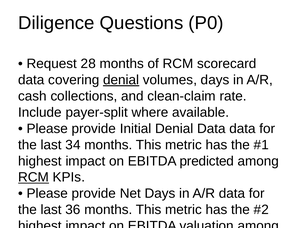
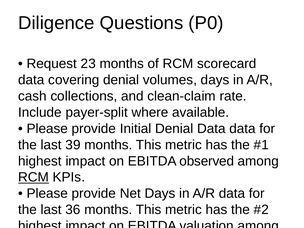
28: 28 -> 23
denial at (121, 80) underline: present -> none
34: 34 -> 39
predicted: predicted -> observed
